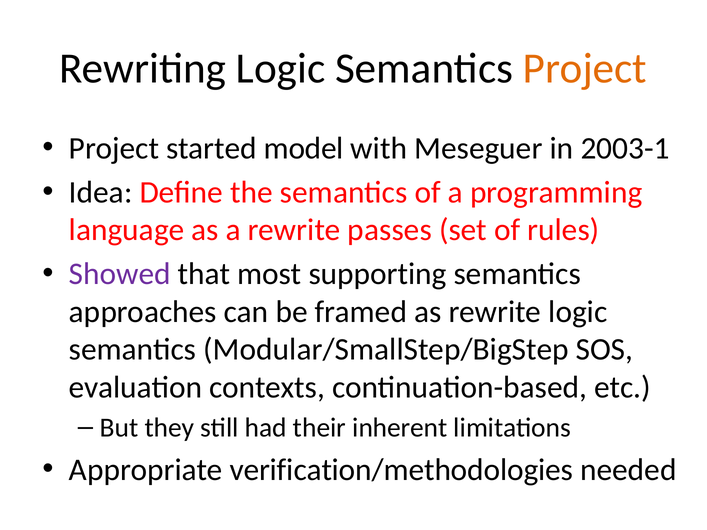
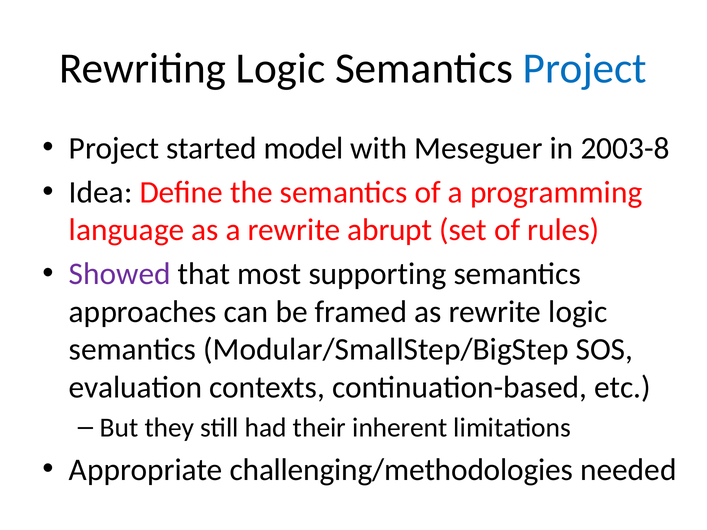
Project at (585, 68) colour: orange -> blue
2003-1: 2003-1 -> 2003-8
passes: passes -> abrupt
verification/methodologies: verification/methodologies -> challenging/methodologies
